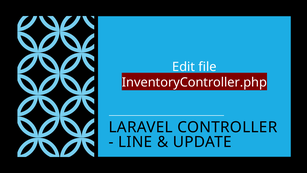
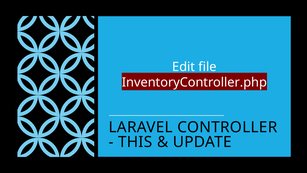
LINE: LINE -> THIS
